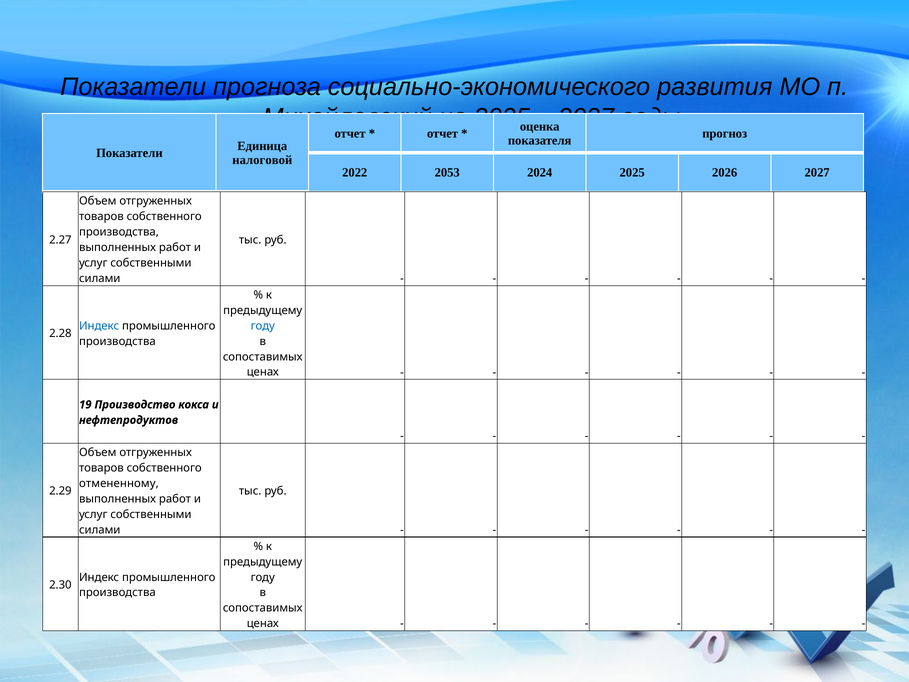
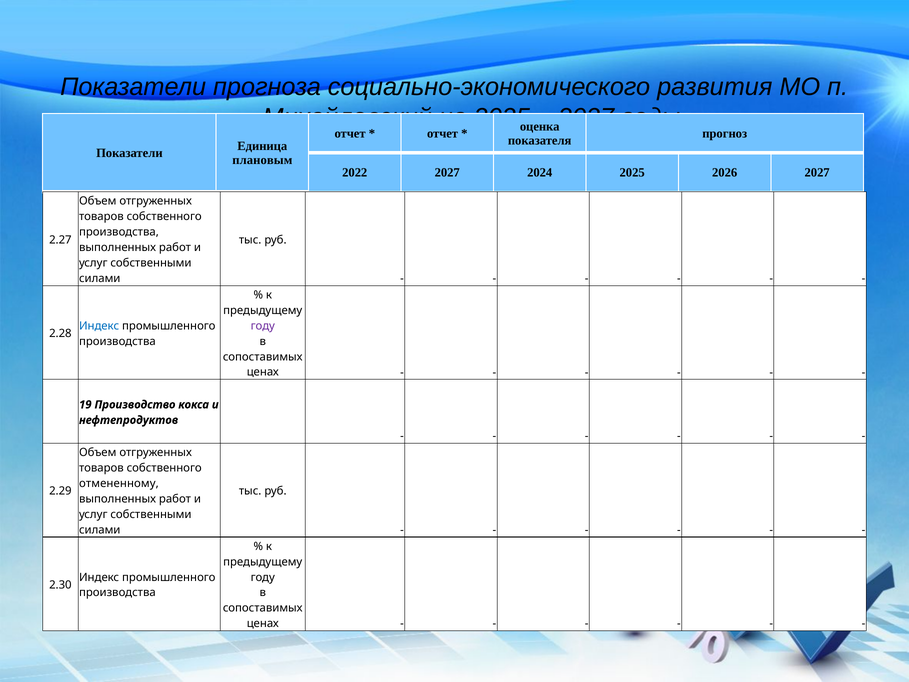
налоговой: налоговой -> плановым
2022 2053: 2053 -> 2027
году at (263, 326) colour: blue -> purple
